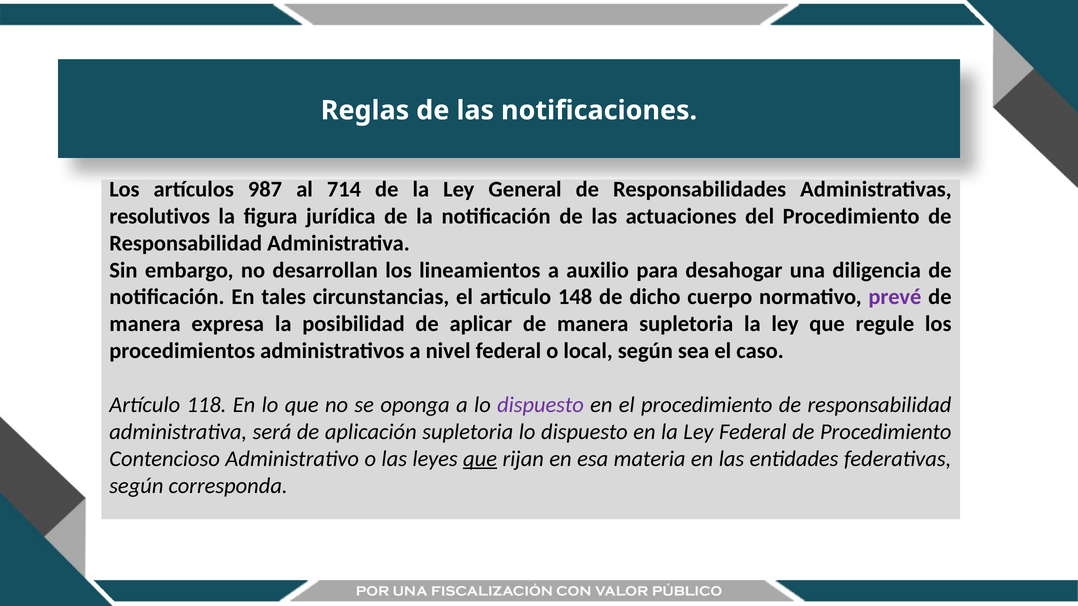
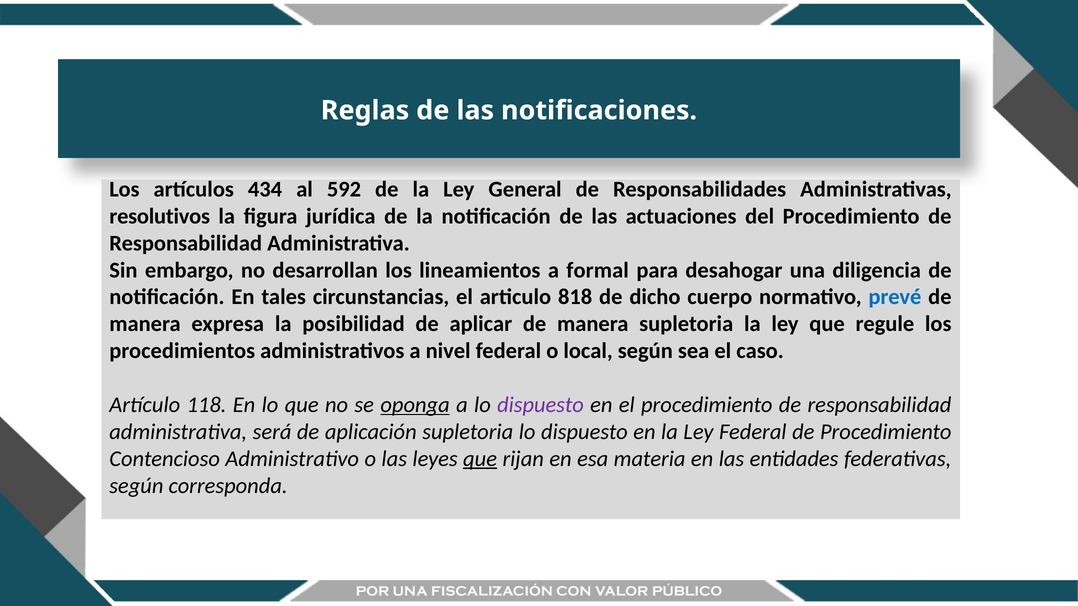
987: 987 -> 434
714: 714 -> 592
auxilio: auxilio -> formal
148: 148 -> 818
prevé colour: purple -> blue
oponga underline: none -> present
